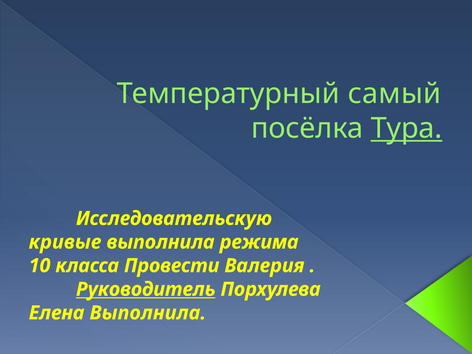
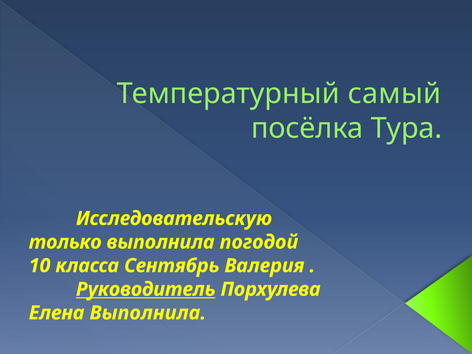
Тура underline: present -> none
кривые: кривые -> только
режима: режима -> погодой
Провести: Провести -> Сентябрь
